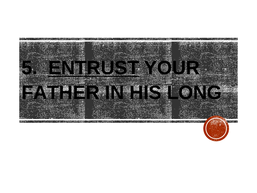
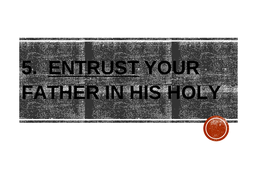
LONG: LONG -> HOLY
